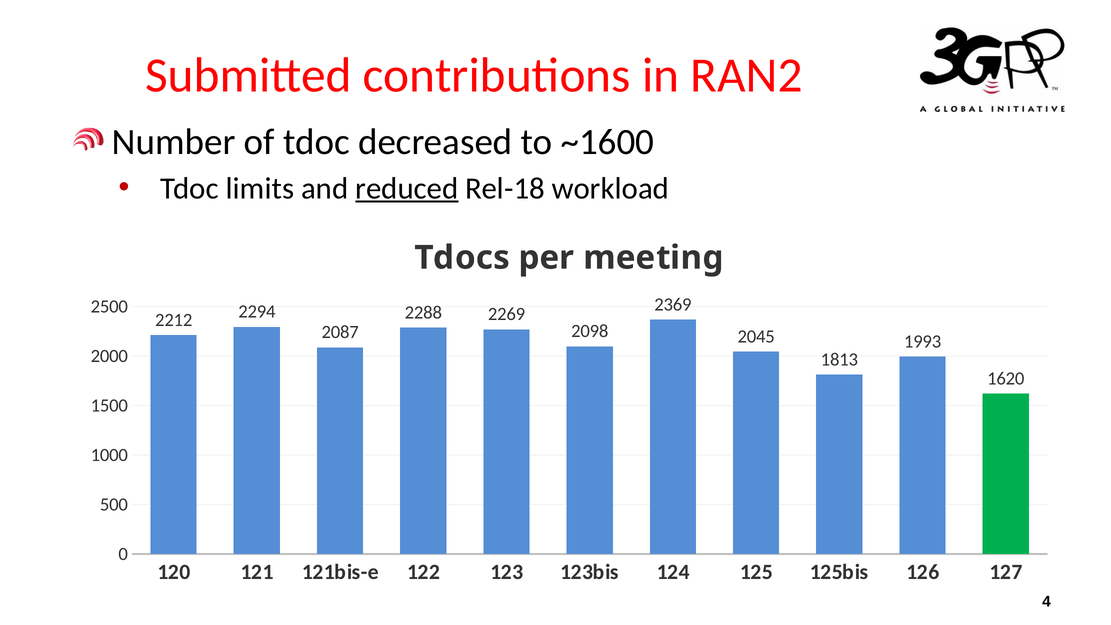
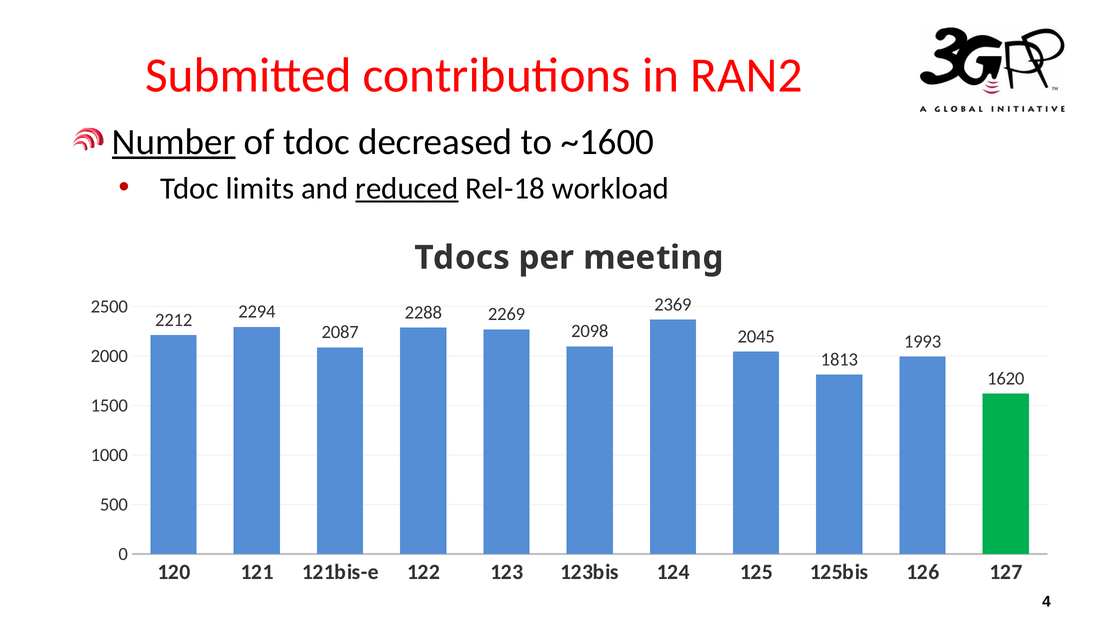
Number underline: none -> present
